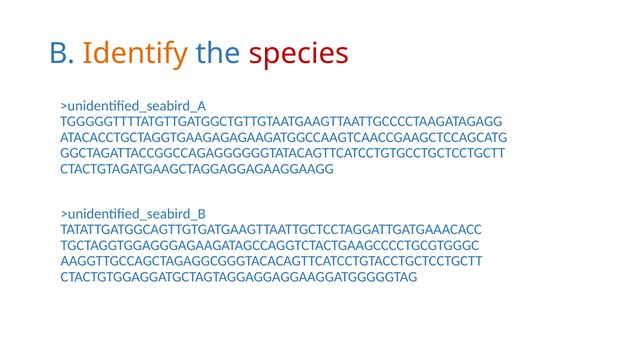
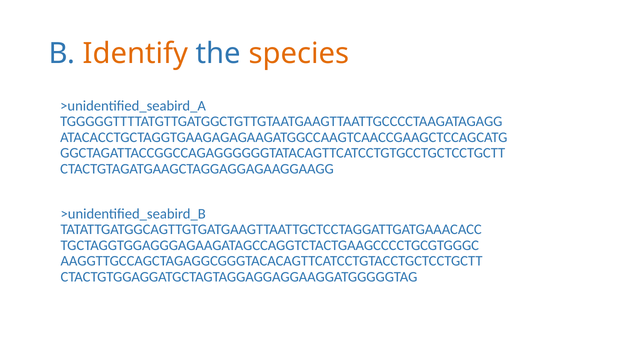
species colour: red -> orange
